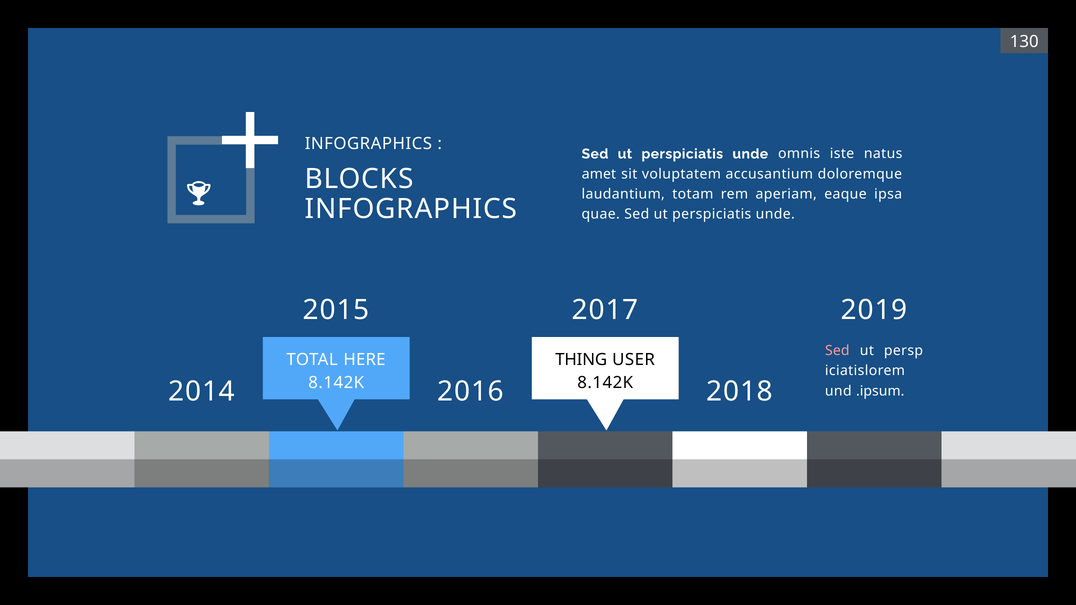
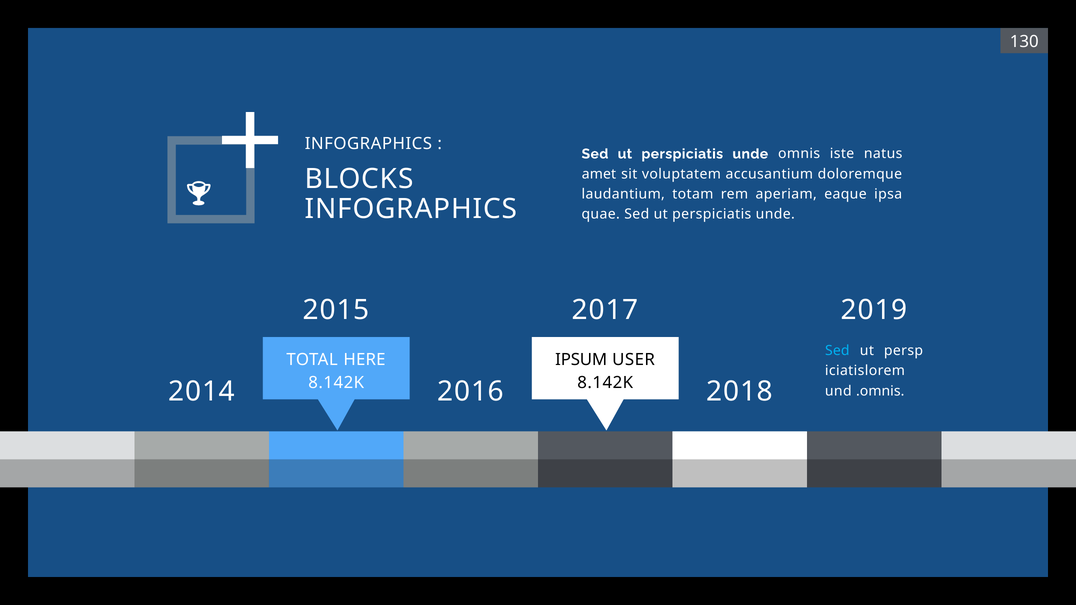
Sed at (837, 351) colour: pink -> light blue
THING: THING -> IPSUM
.ipsum: .ipsum -> .omnis
